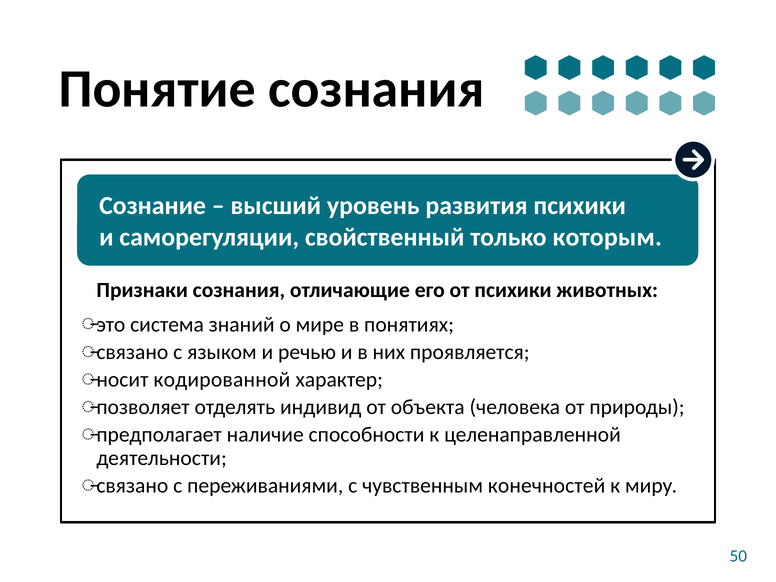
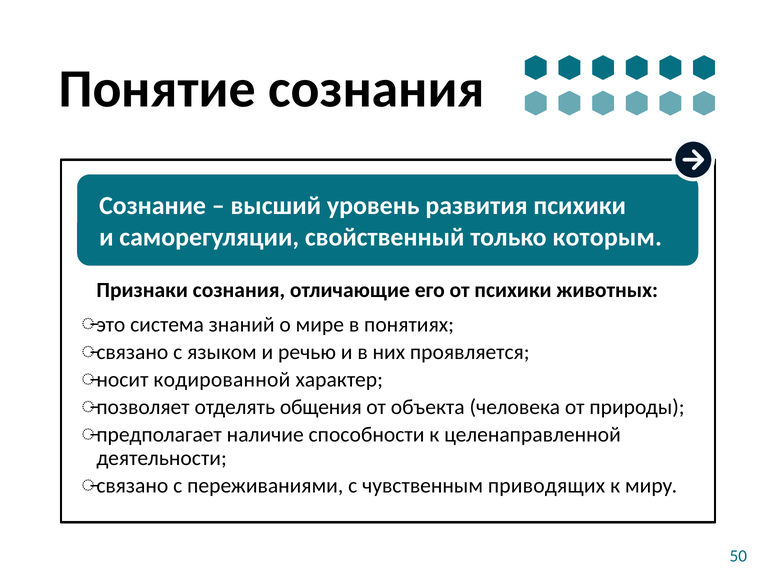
индивид: индивид -> общения
конечностей: конечностей -> приводящих
